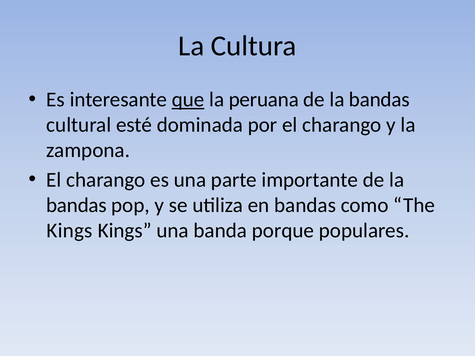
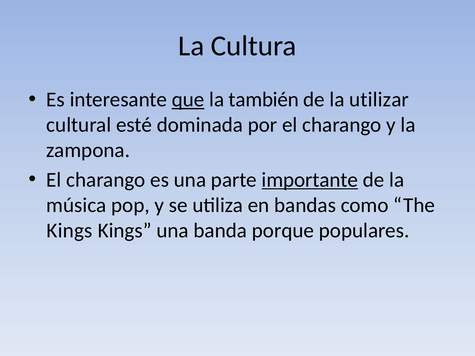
peruana: peruana -> también
bandas at (379, 100): bandas -> utilizar
importante underline: none -> present
bandas at (76, 205): bandas -> música
